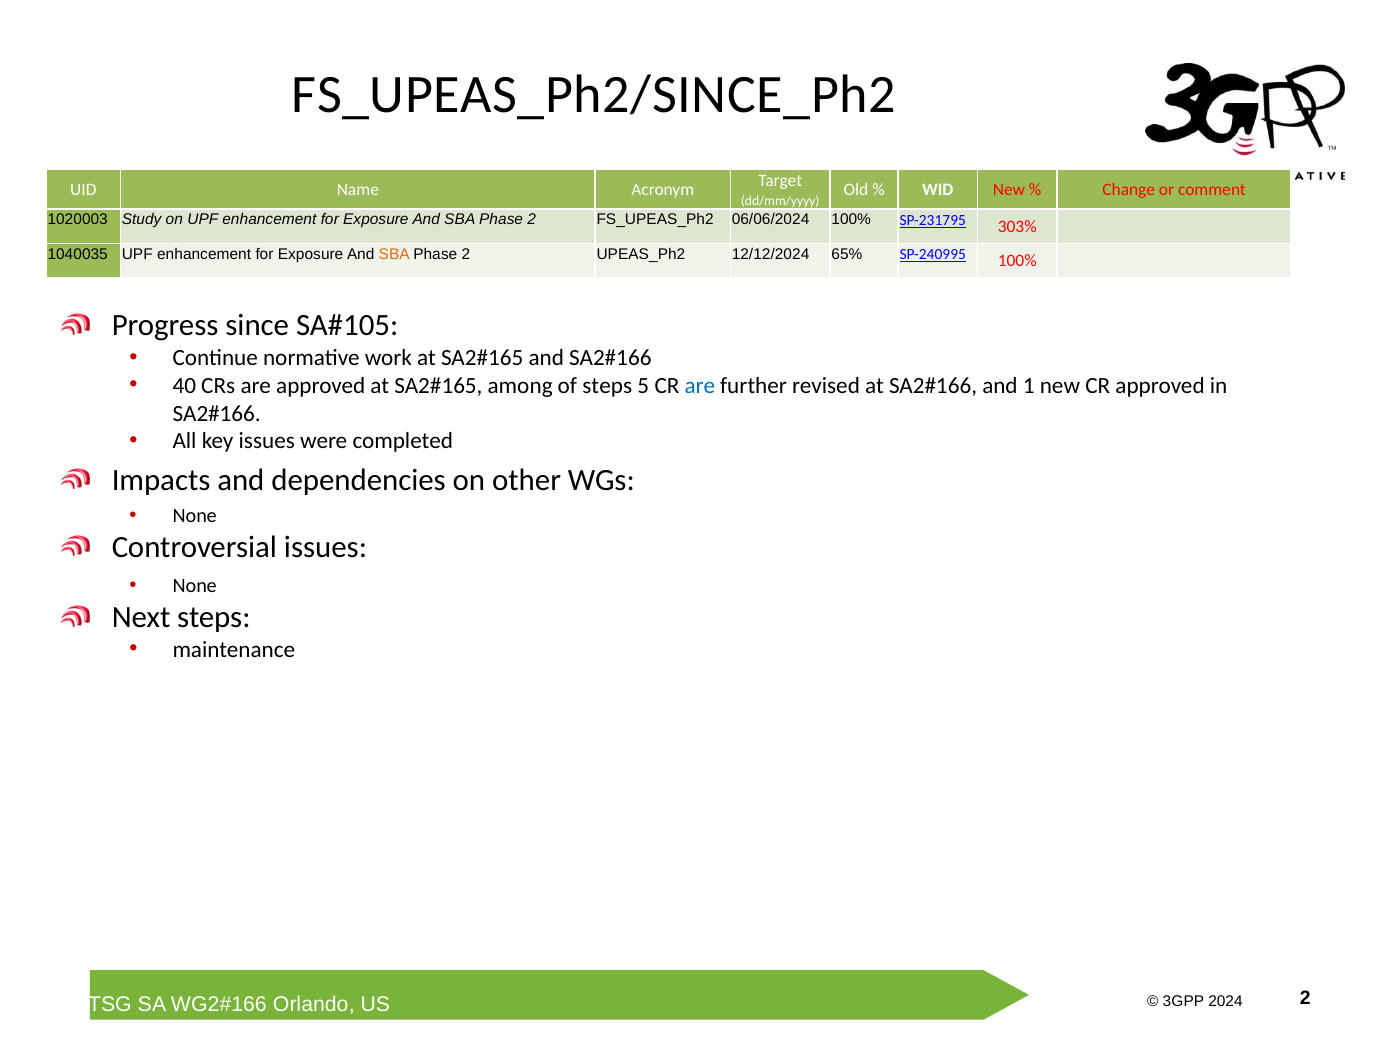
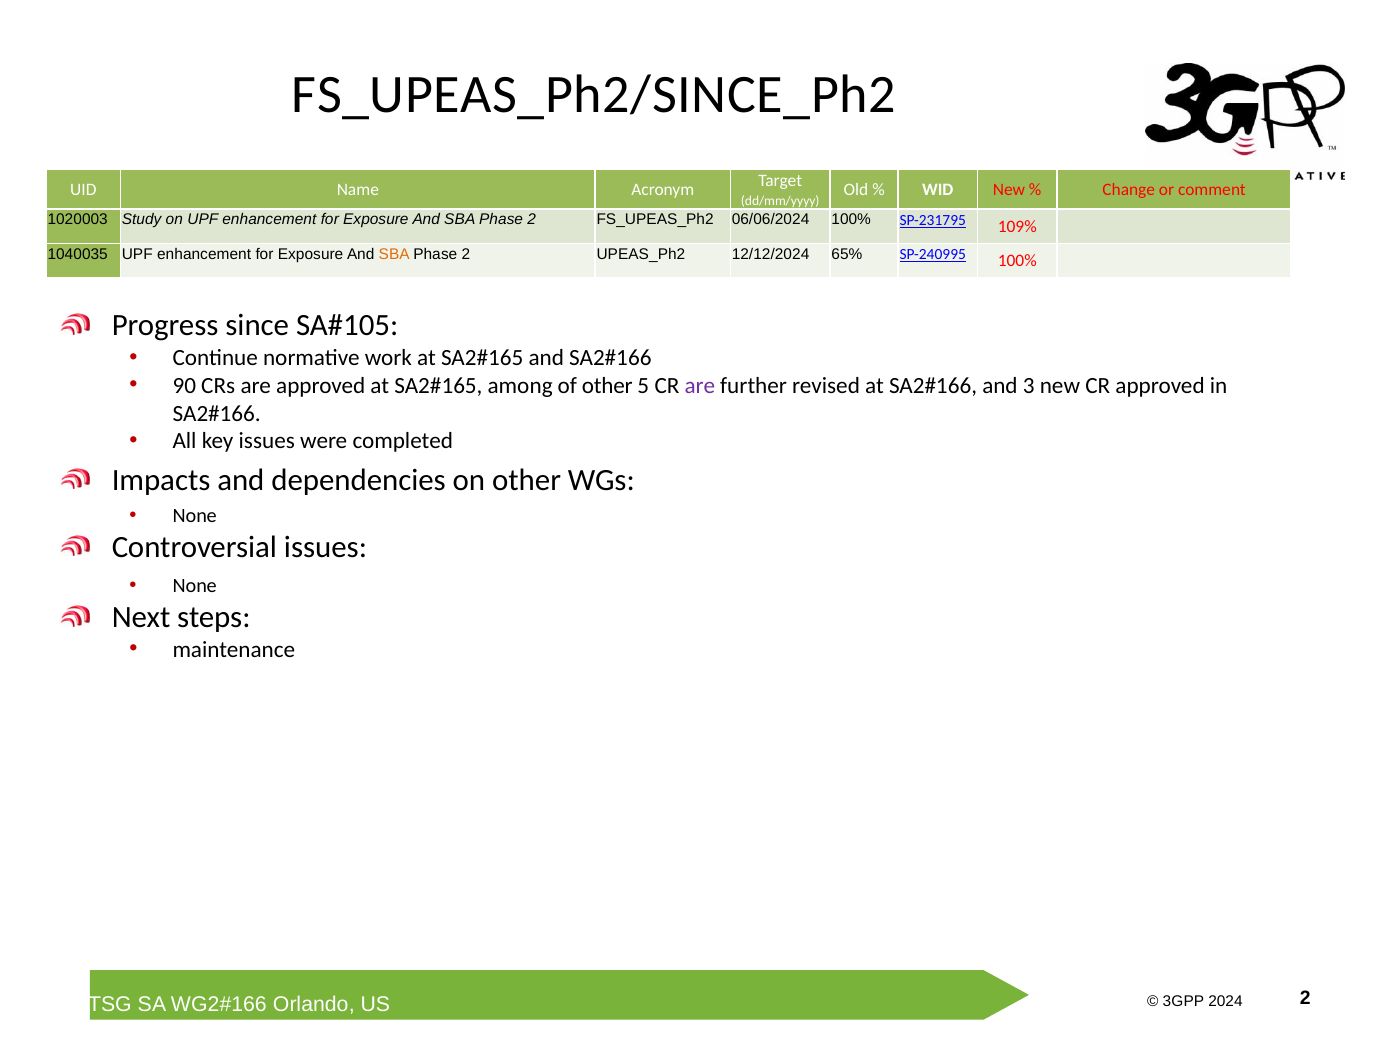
303%: 303% -> 109%
40: 40 -> 90
of steps: steps -> other
are at (700, 386) colour: blue -> purple
1: 1 -> 3
